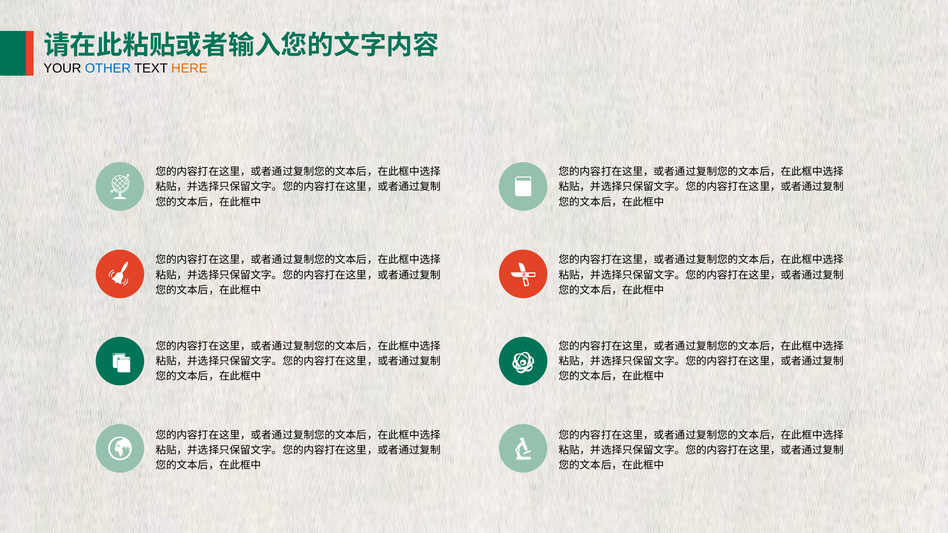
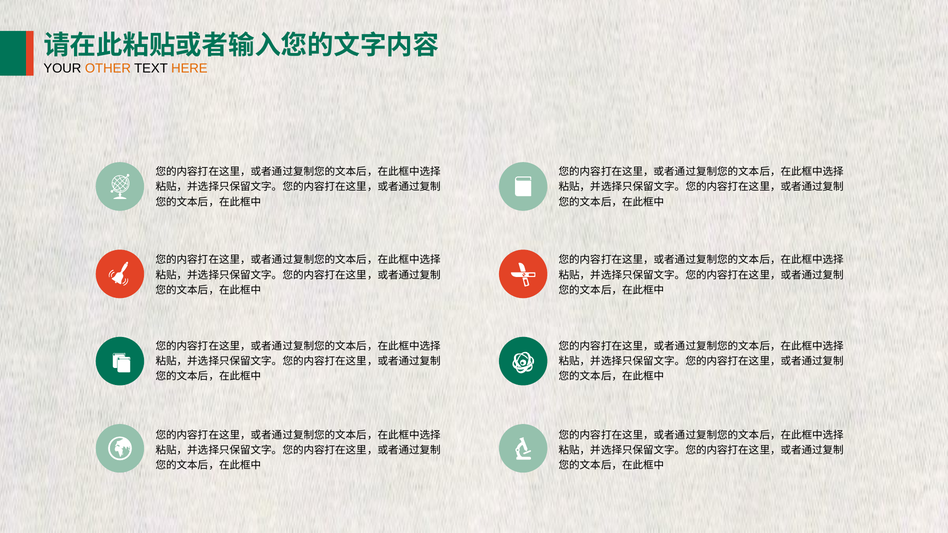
OTHER colour: blue -> orange
